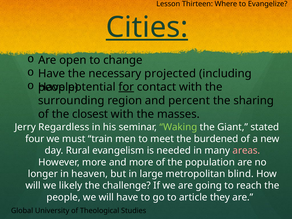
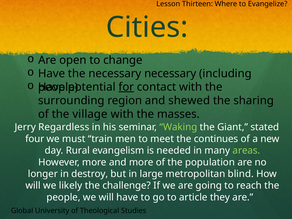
Cities underline: present -> none
necessary projected: projected -> necessary
percent: percent -> shewed
closest: closest -> village
burdened: burdened -> continues
areas colour: pink -> light green
heaven: heaven -> destroy
